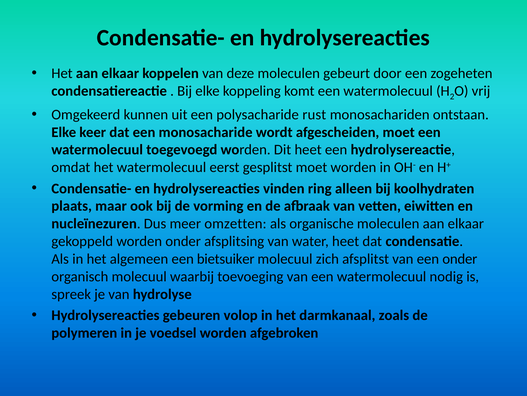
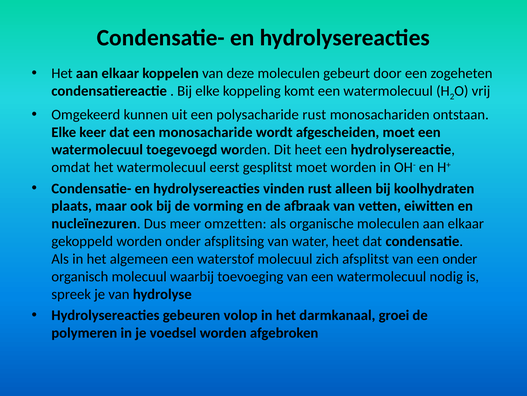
vinden ring: ring -> rust
bietsuiker: bietsuiker -> waterstof
zoals: zoals -> groei
